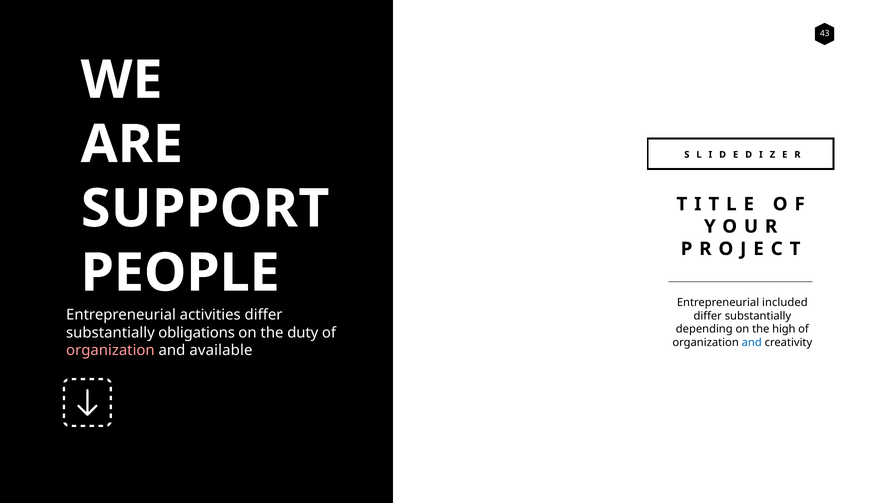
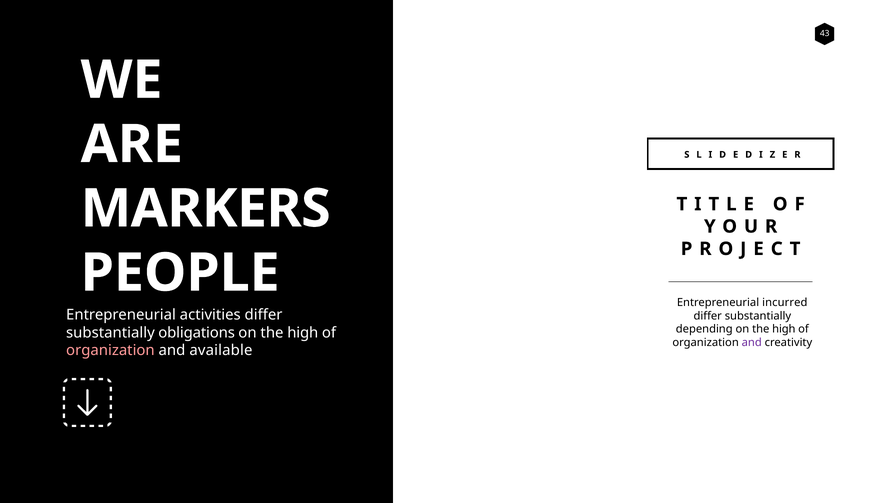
SUPPORT: SUPPORT -> MARKERS
included: included -> incurred
duty at (303, 333): duty -> high
and at (752, 343) colour: blue -> purple
